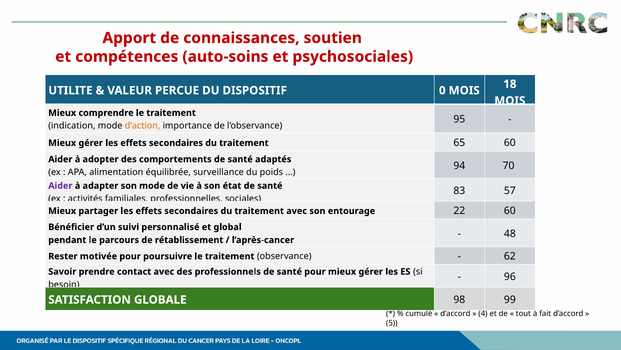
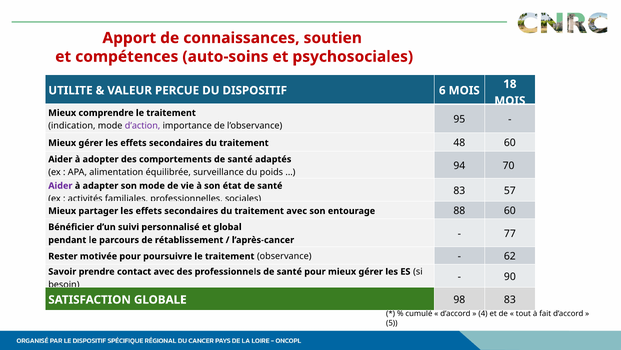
0: 0 -> 6
d’action colour: orange -> purple
65: 65 -> 48
22: 22 -> 88
48: 48 -> 77
96: 96 -> 90
98 99: 99 -> 83
